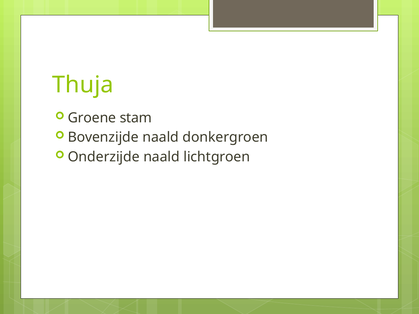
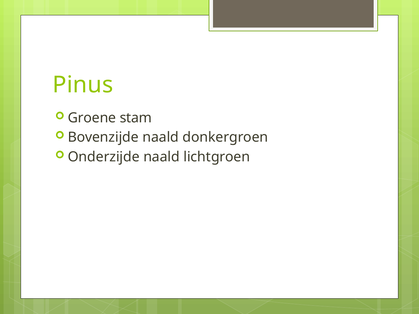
Thuja: Thuja -> Pinus
